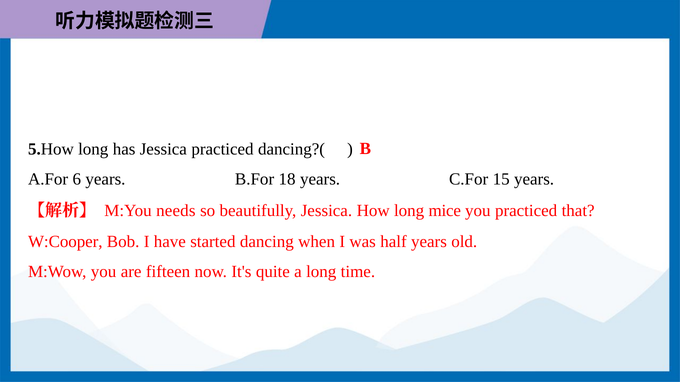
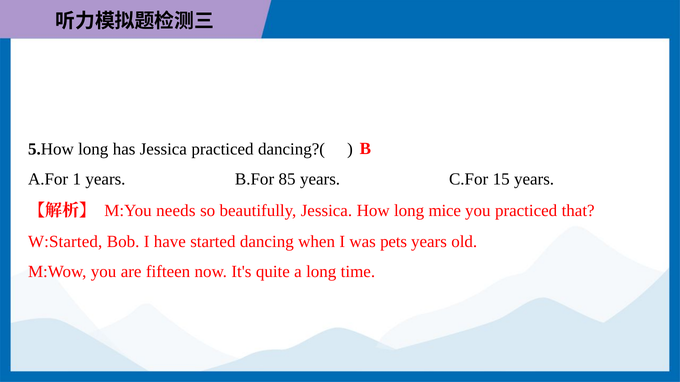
6: 6 -> 1
18: 18 -> 85
W:Cooper: W:Cooper -> W:Started
half: half -> pets
